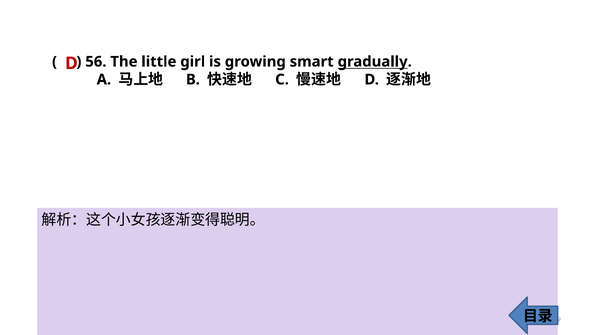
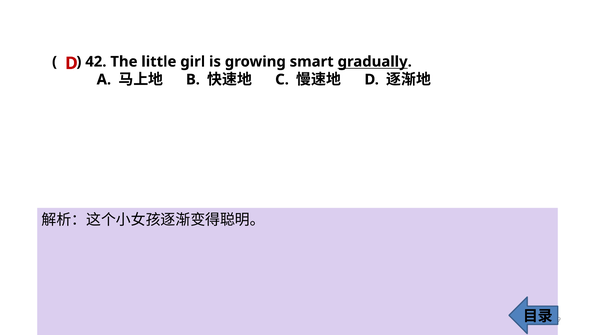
56: 56 -> 42
